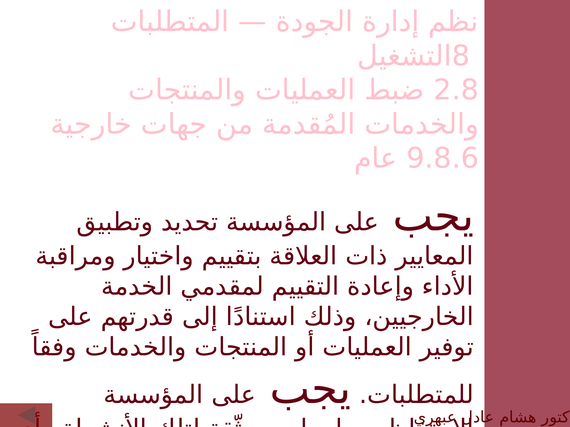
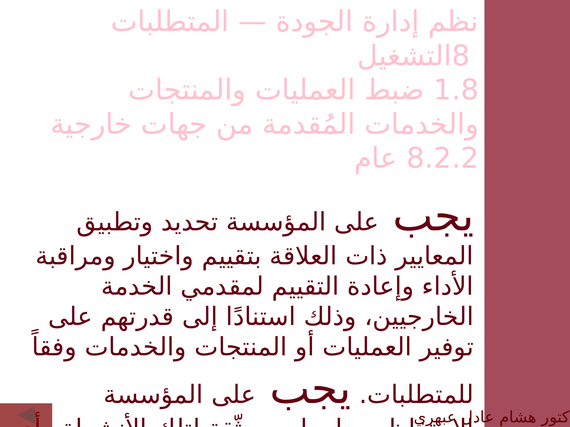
2.8: 2.8 -> 1.8
9.8.6: 9.8.6 -> 8.2.2
